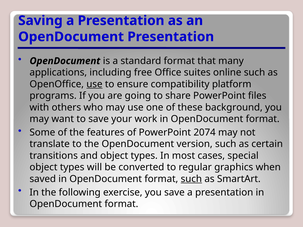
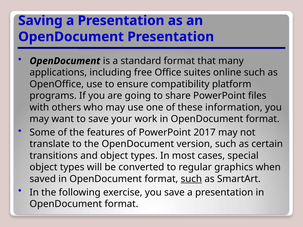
use at (94, 84) underline: present -> none
background: background -> information
2074: 2074 -> 2017
